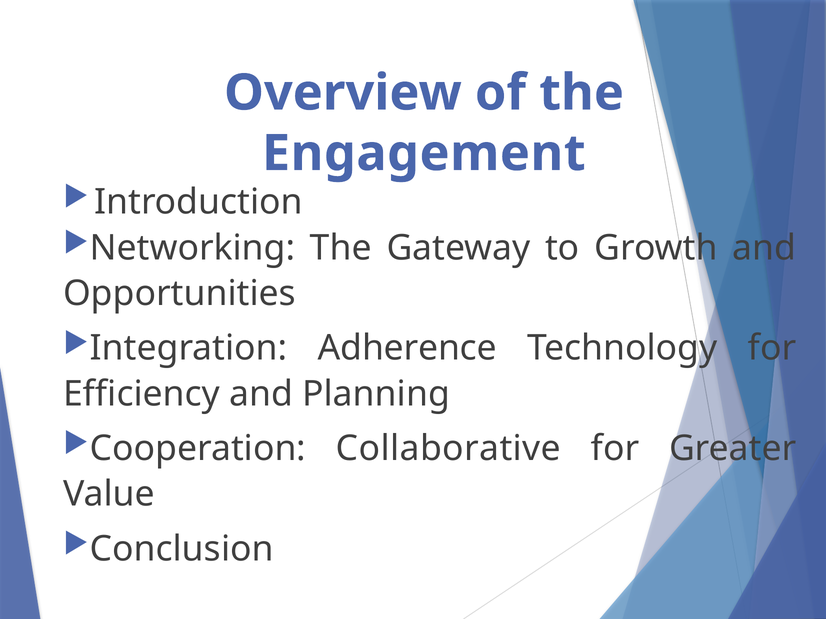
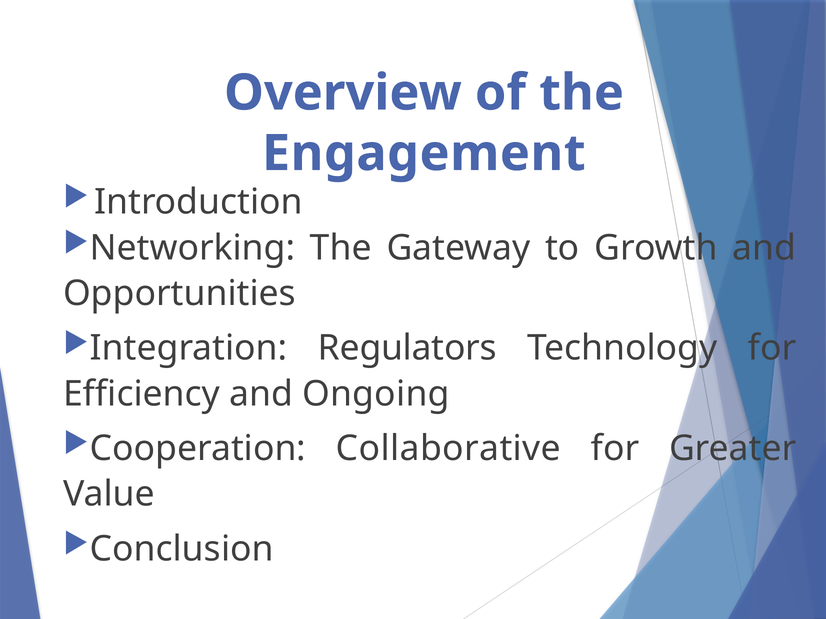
Adherence: Adherence -> Regulators
Planning: Planning -> Ongoing
